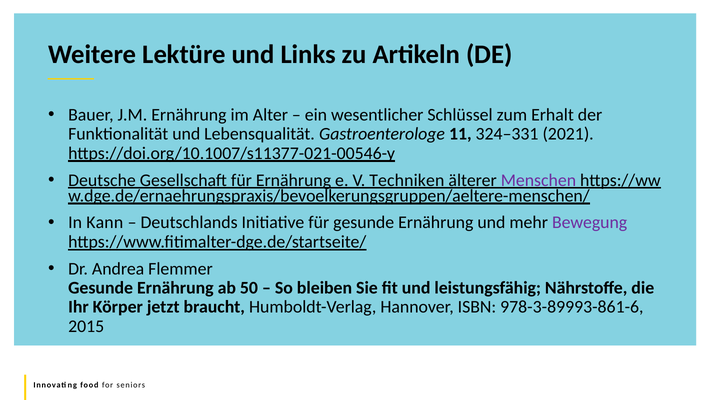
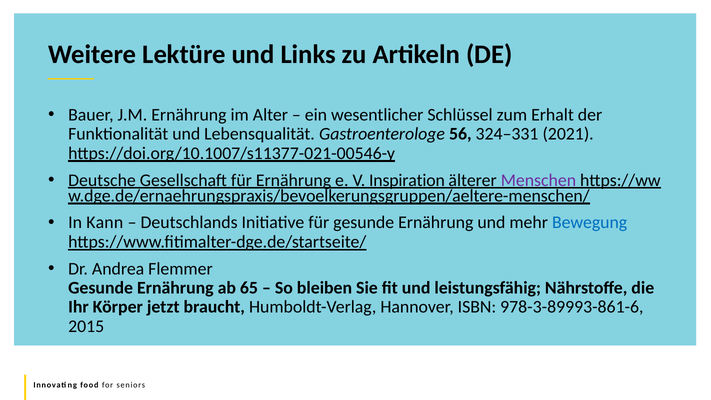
11: 11 -> 56
Techniken: Techniken -> Inspiration
Bewegung colour: purple -> blue
50: 50 -> 65
